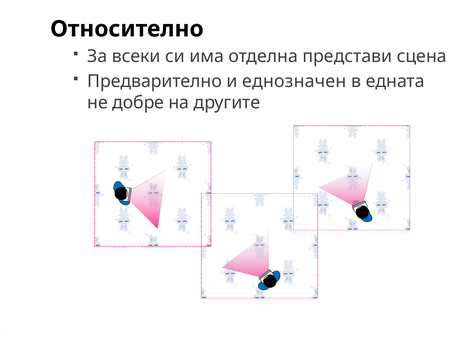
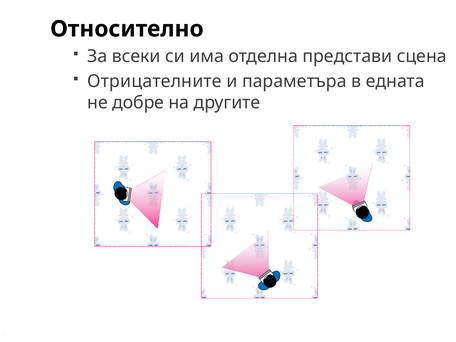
Предварително: Предварително -> Отрицателните
еднозначен: еднозначен -> параметъра
